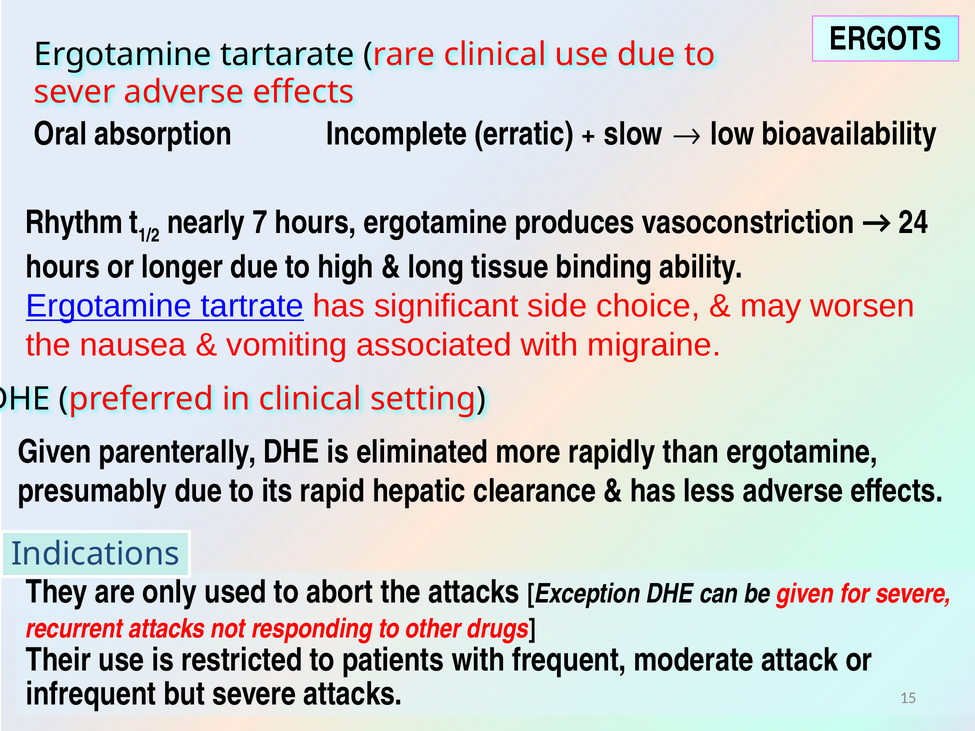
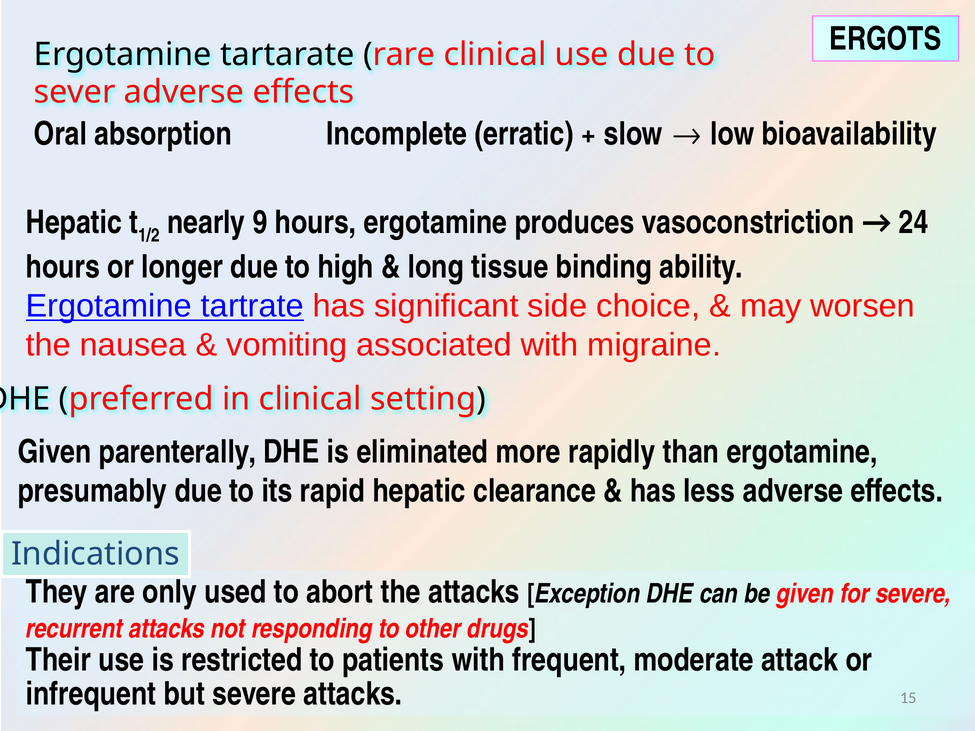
Rhythm at (74, 223): Rhythm -> Hepatic
7: 7 -> 9
